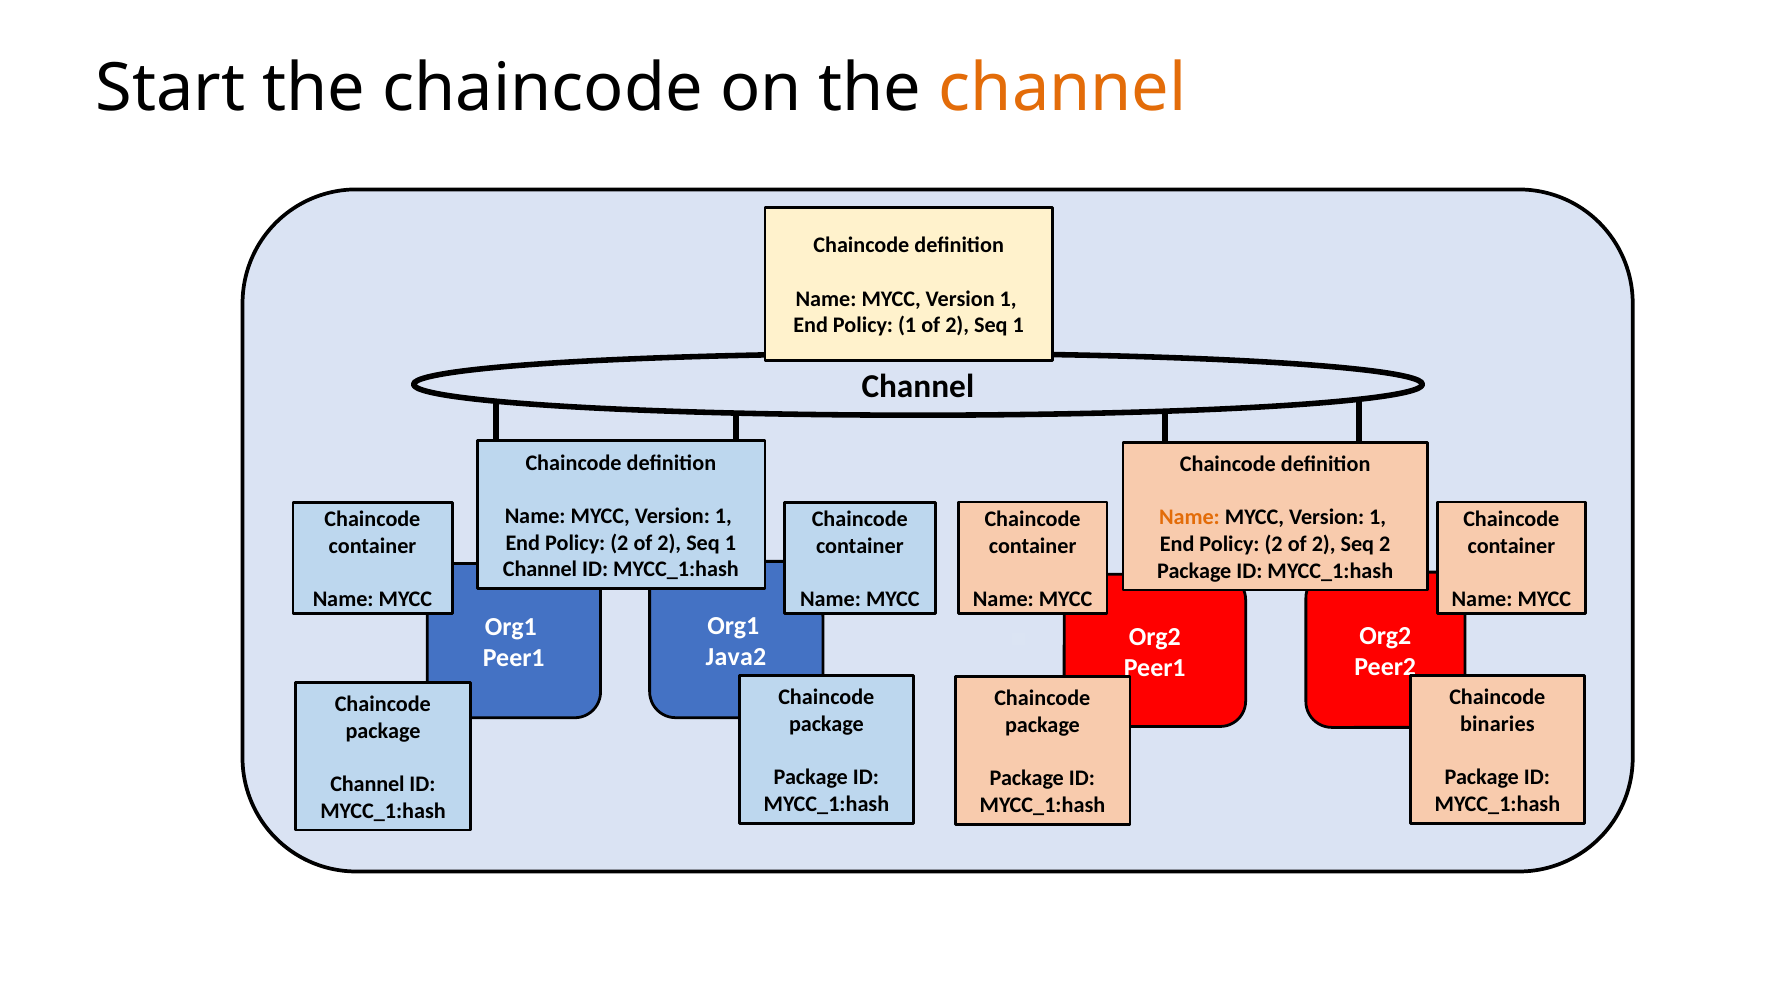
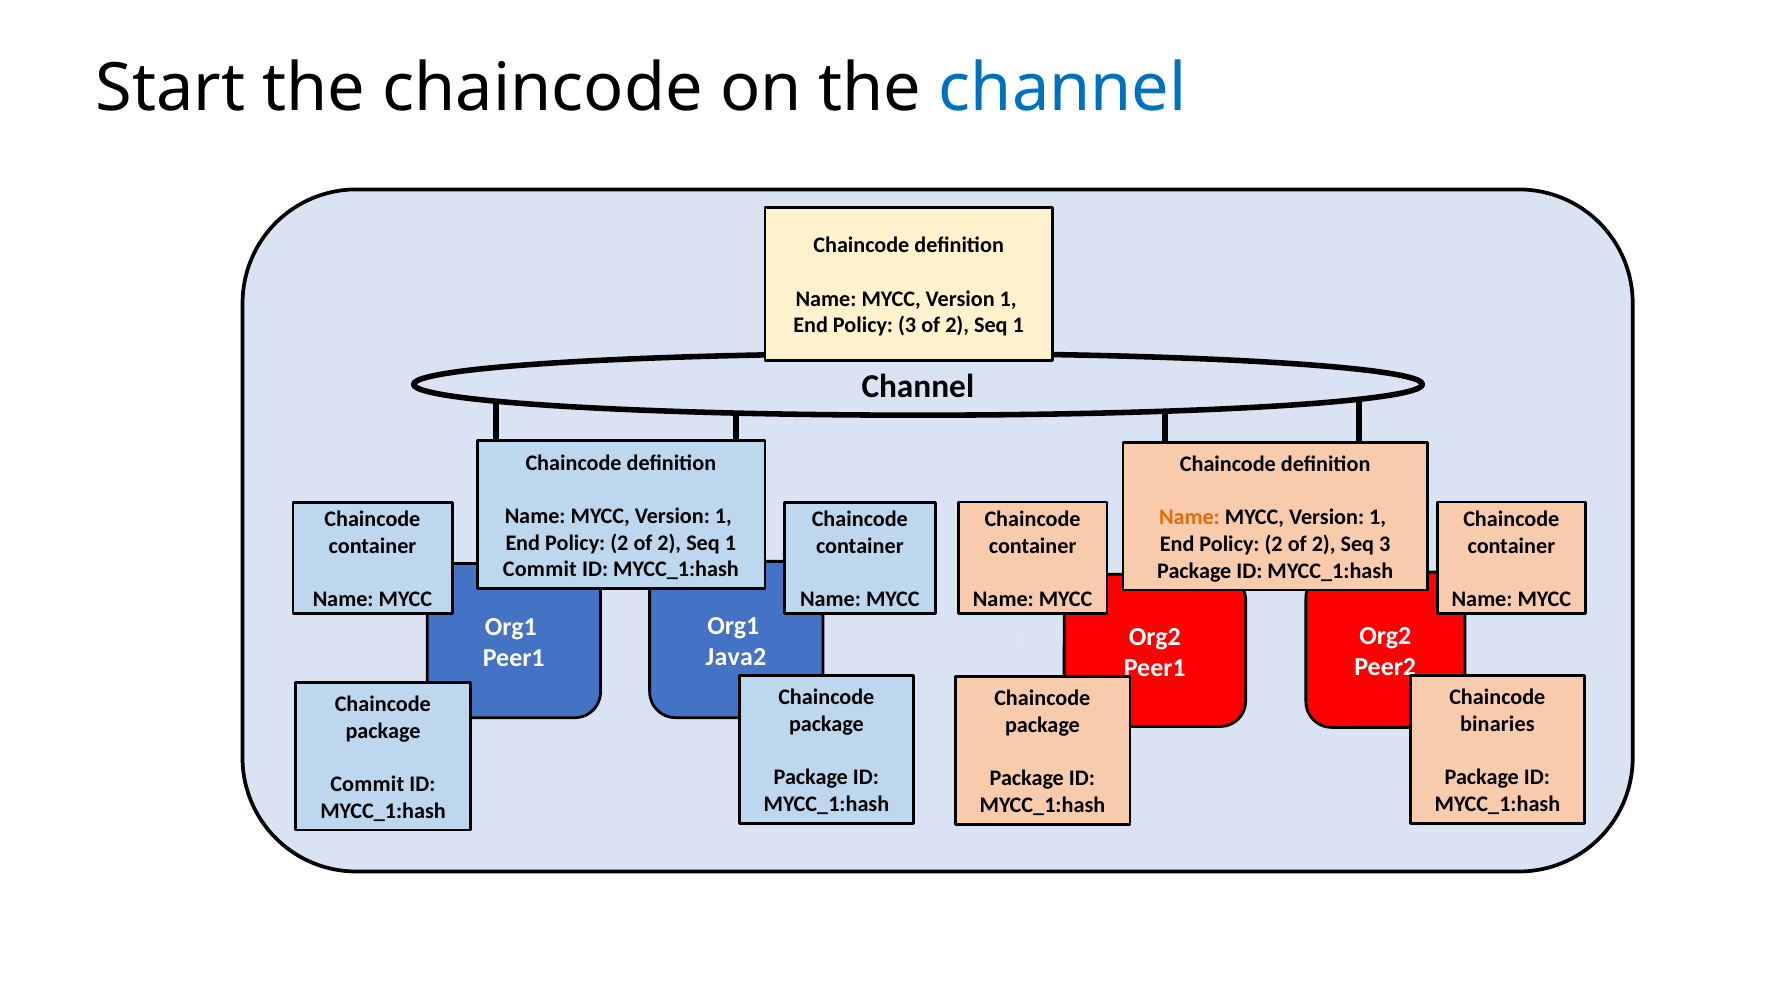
channel at (1063, 88) colour: orange -> blue
Policy 1: 1 -> 3
Seq 2: 2 -> 3
Channel at (540, 569): Channel -> Commit
Channel at (367, 784): Channel -> Commit
